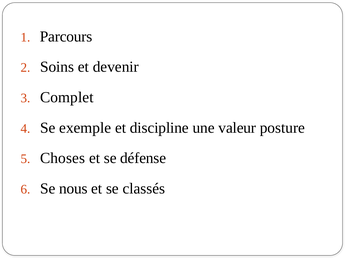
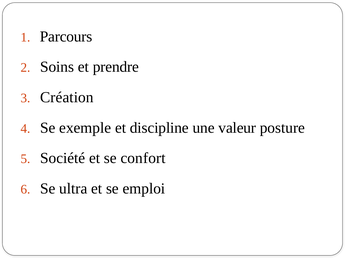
devenir: devenir -> prendre
Complet: Complet -> Création
Choses: Choses -> Société
défense: défense -> confort
nous: nous -> ultra
classés: classés -> emploi
